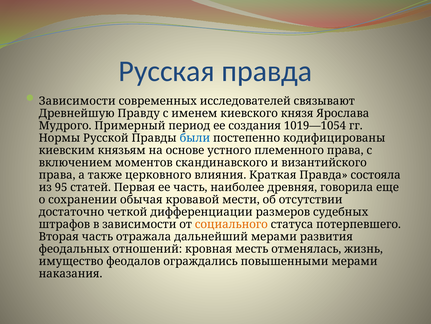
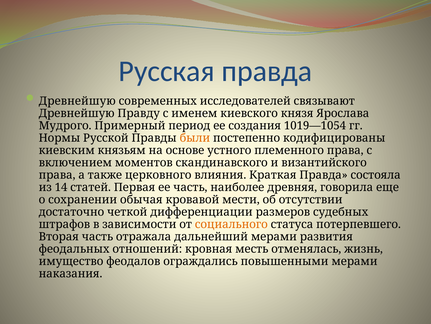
Зависимости at (77, 101): Зависимости -> Древнейшую
были colour: blue -> orange
95: 95 -> 14
